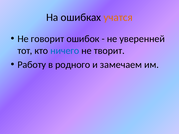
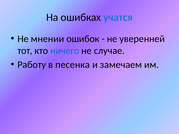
учатся colour: orange -> blue
говорит: говорит -> мнении
творит: творит -> случае
родного: родного -> песенка
